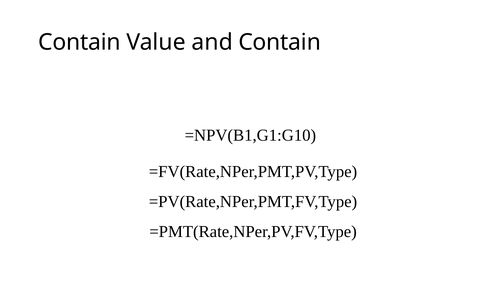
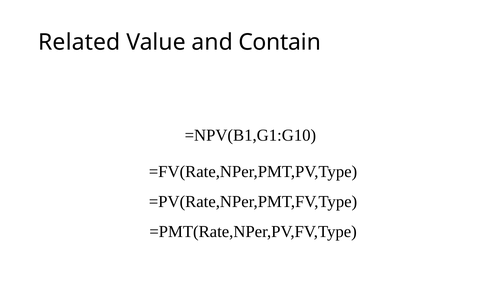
Contain at (79, 42): Contain -> Related
